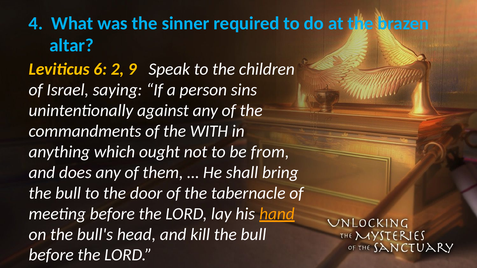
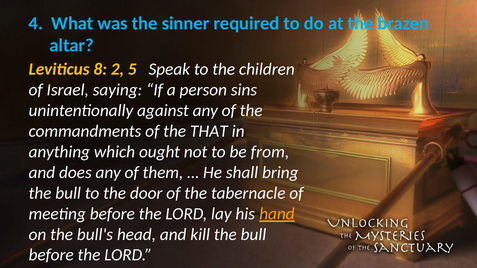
6: 6 -> 8
9: 9 -> 5
WITH: WITH -> THAT
